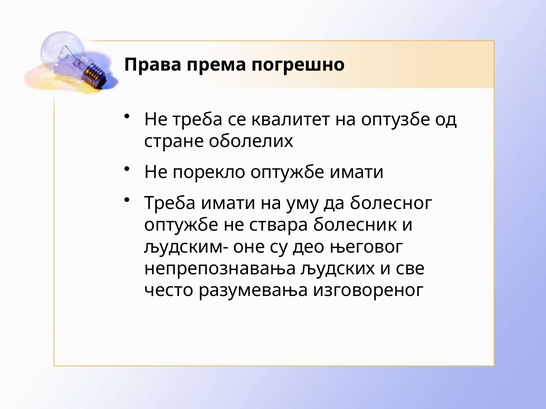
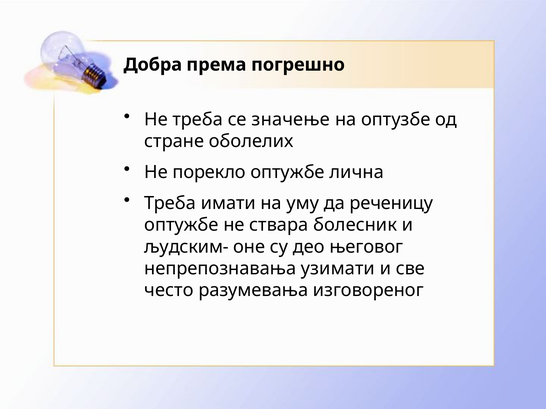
Права: Права -> Добра
квалитет: квалитет -> значење
оптужбе имати: имати -> лична
болесног: болесног -> реченицу
људских: људских -> узимати
